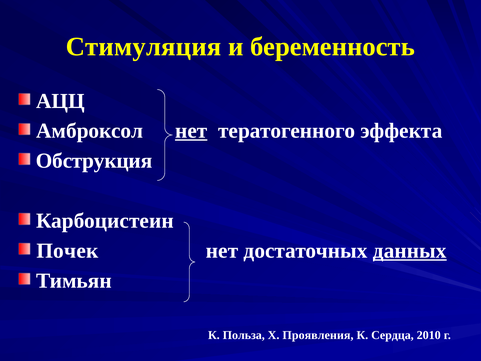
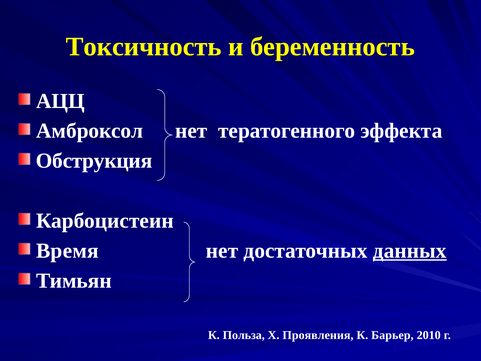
Стимуляция: Стимуляция -> Токсичность
нет at (191, 131) underline: present -> none
Почек: Почек -> Время
Сердца: Сердца -> Барьер
